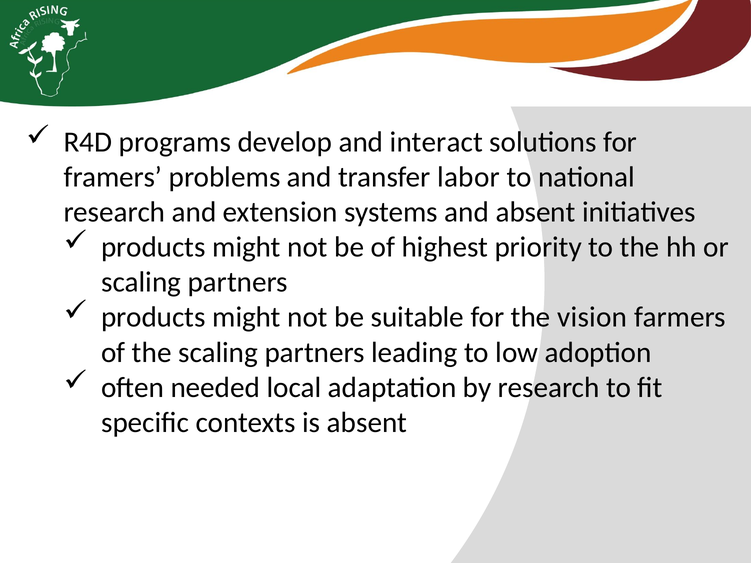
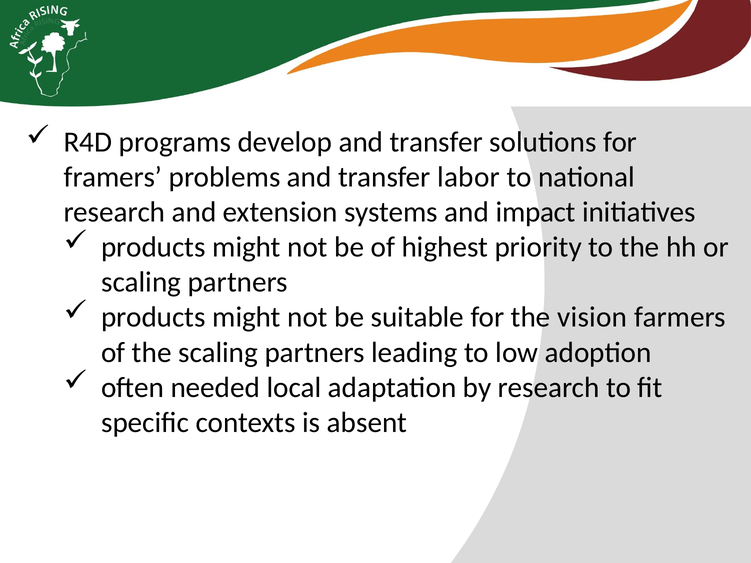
develop and interact: interact -> transfer
and absent: absent -> impact
